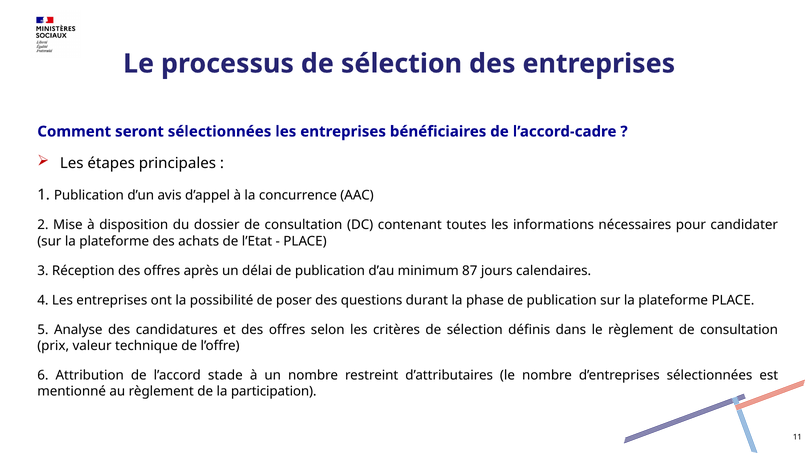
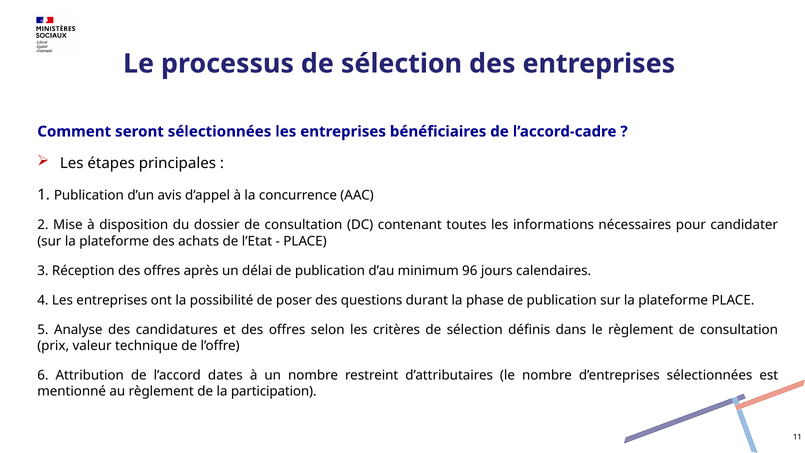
87: 87 -> 96
stade: stade -> dates
